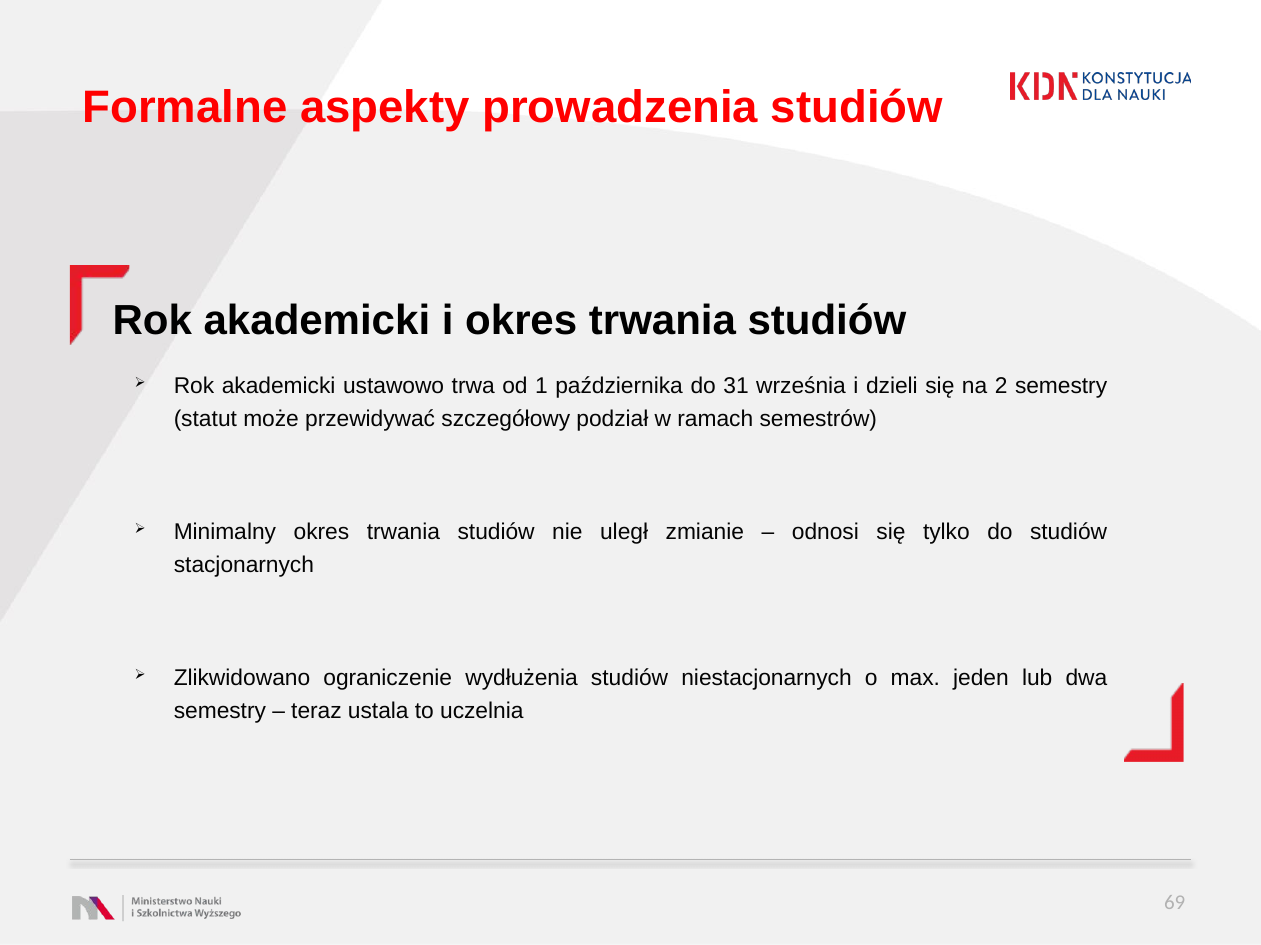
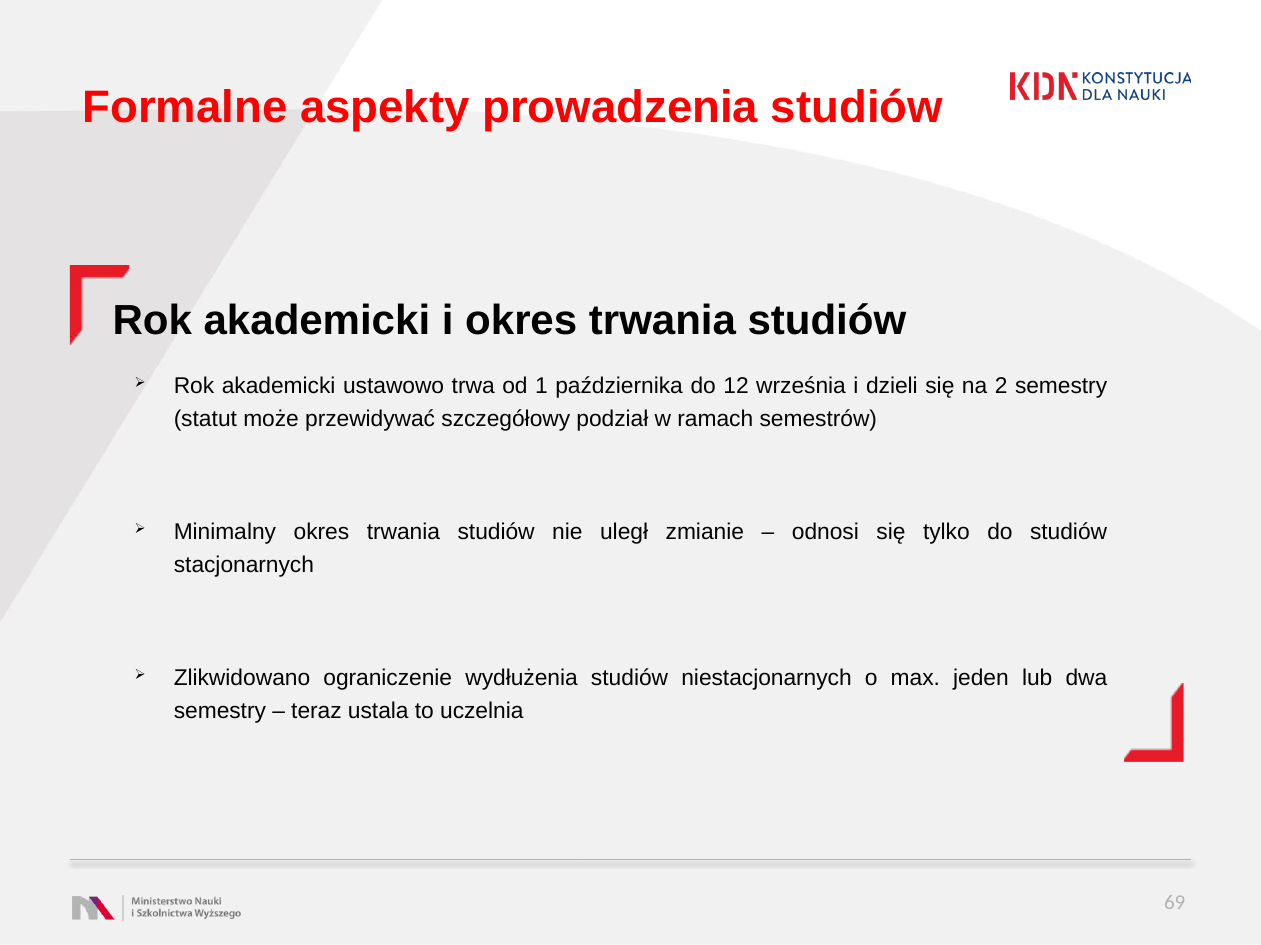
31: 31 -> 12
